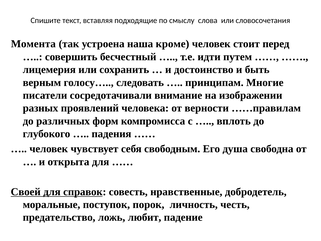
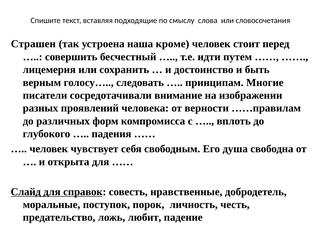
Момента: Момента -> Страшен
Своей: Своей -> Слайд
